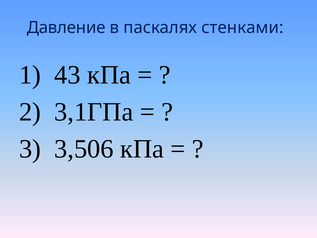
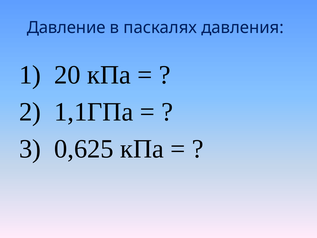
стенками: стенками -> давления
43: 43 -> 20
3,1ГПа: 3,1ГПа -> 1,1ГПа
3,506: 3,506 -> 0,625
